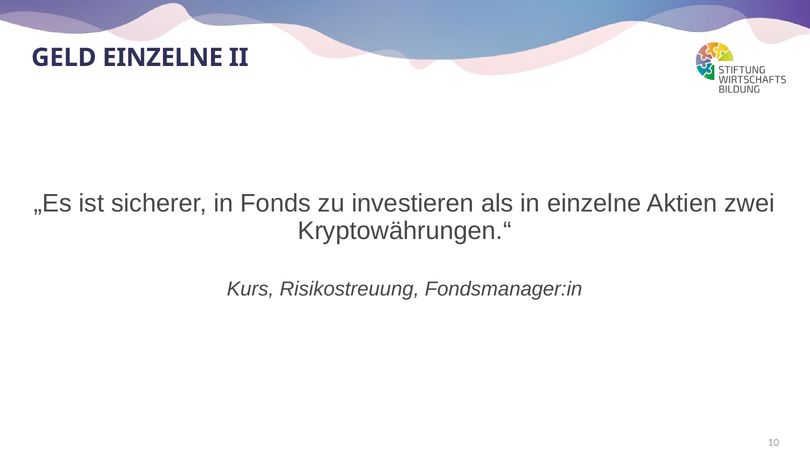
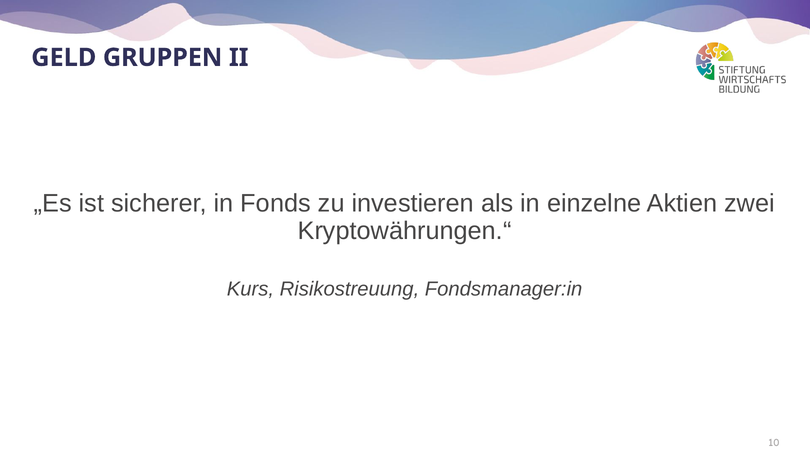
GELD EINZELNE: EINZELNE -> GRUPPEN
